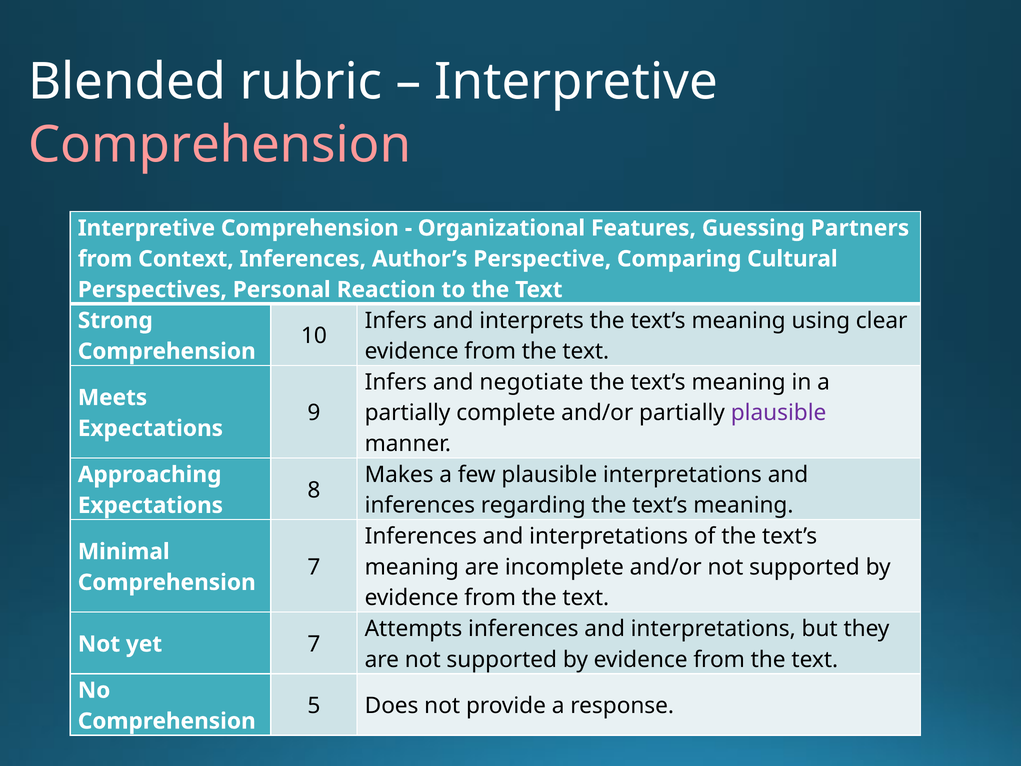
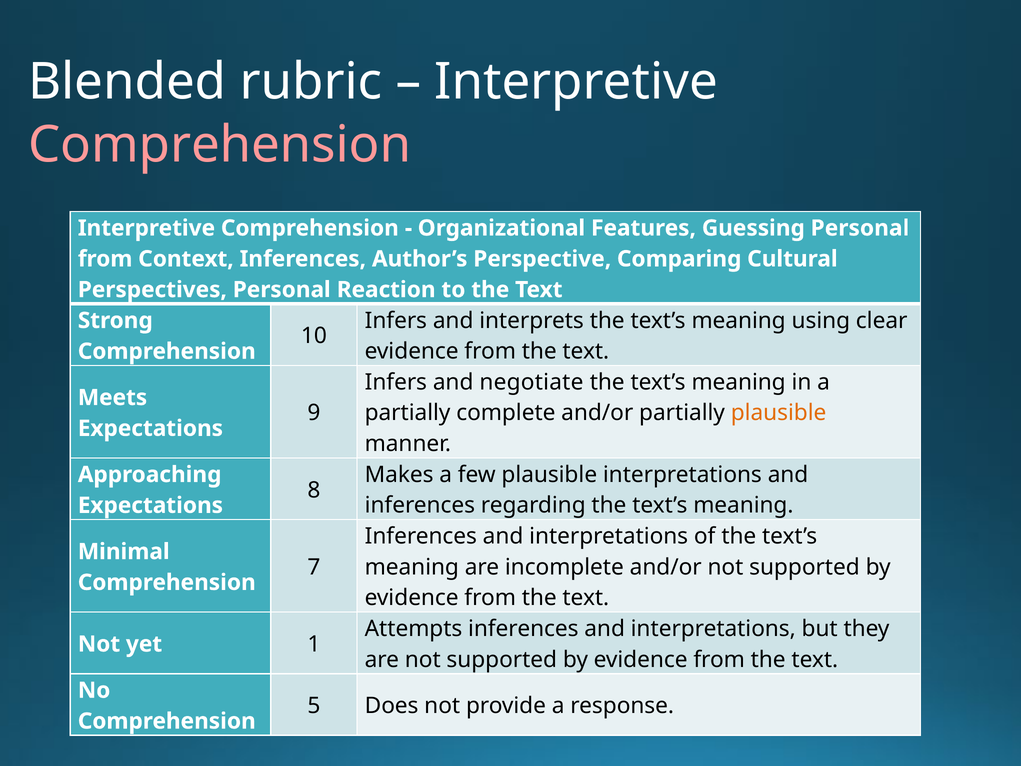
Guessing Partners: Partners -> Personal
plausible at (779, 413) colour: purple -> orange
yet 7: 7 -> 1
